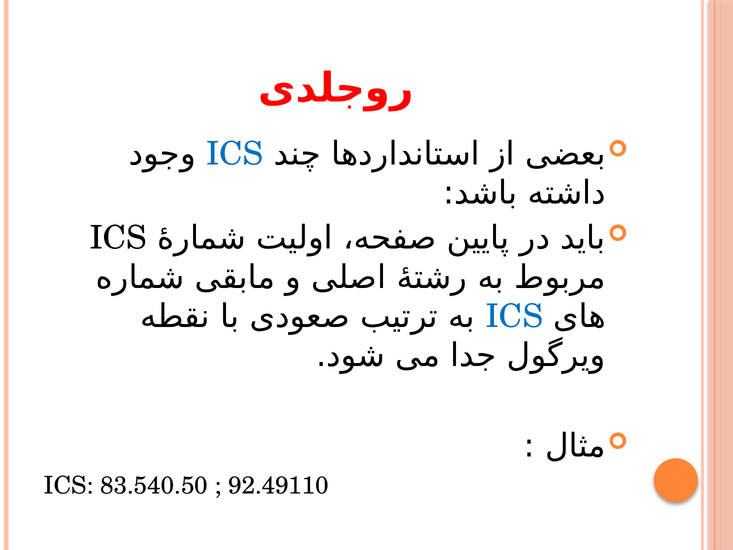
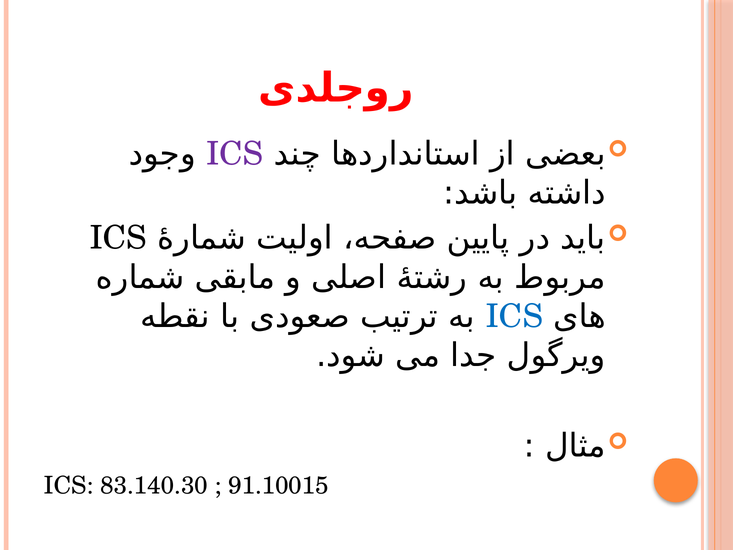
ICS at (235, 154) colour: blue -> purple
83.540.50: 83.540.50 -> 83.140.30
92.49110: 92.49110 -> 91.10015
